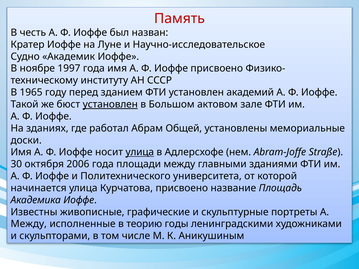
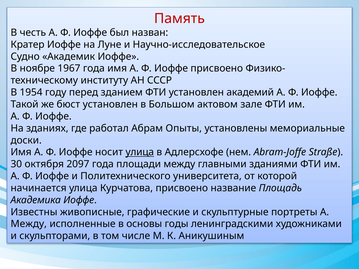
1997: 1997 -> 1967
1965: 1965 -> 1954
установлен at (110, 104) underline: present -> none
Общей: Общей -> Опыты
2006: 2006 -> 2097
теорию: теорию -> основы
